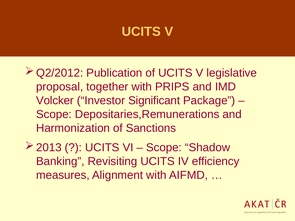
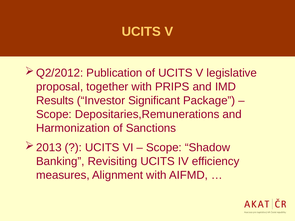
Volcker: Volcker -> Results
